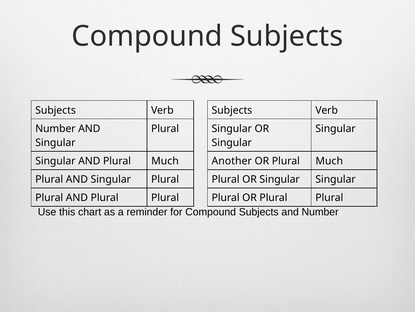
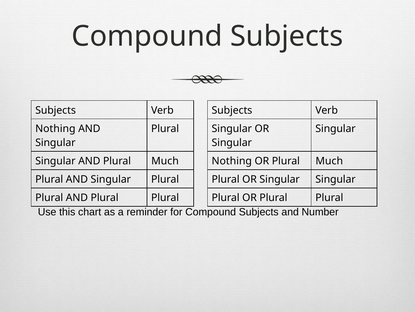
Number at (55, 128): Number -> Nothing
Another at (232, 161): Another -> Nothing
